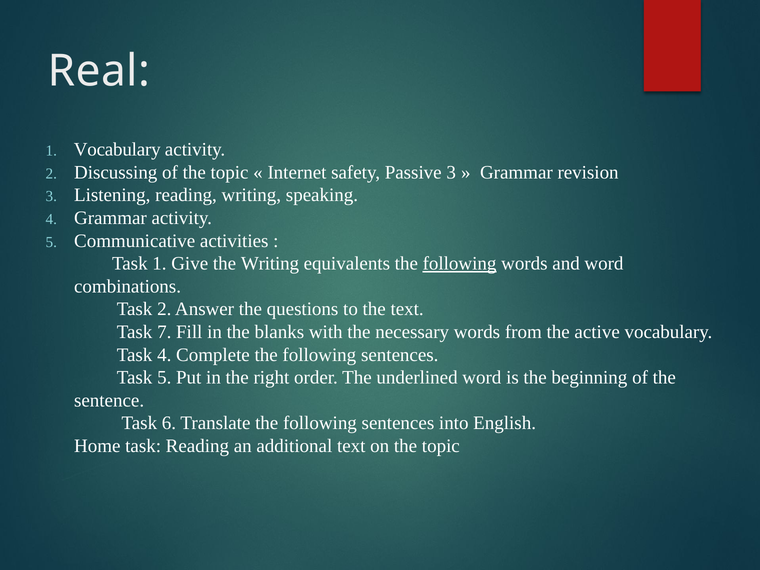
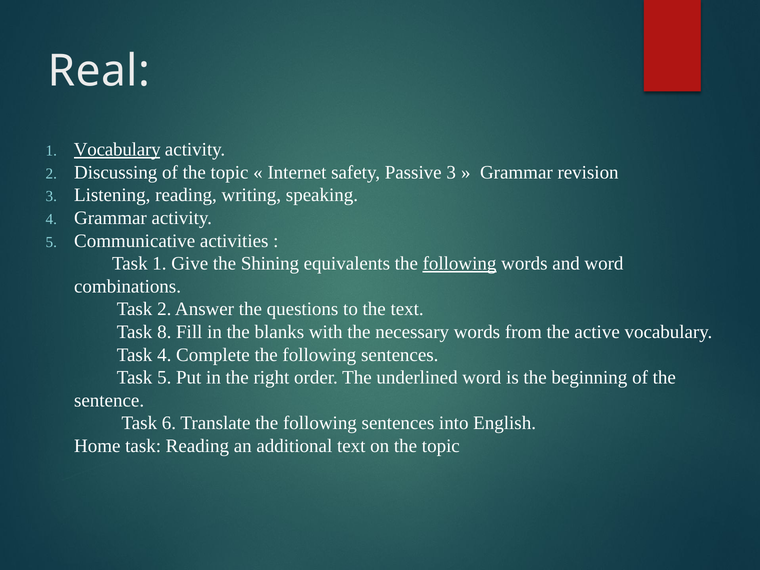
Vocabulary at (117, 150) underline: none -> present
the Writing: Writing -> Shining
7: 7 -> 8
